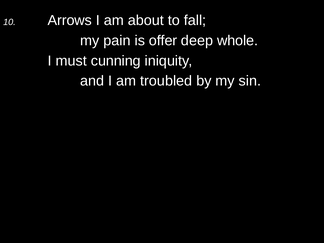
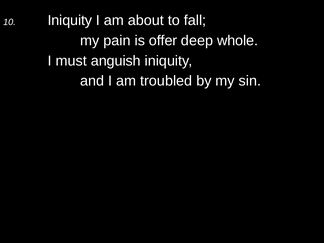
10 Arrows: Arrows -> Iniquity
cunning: cunning -> anguish
